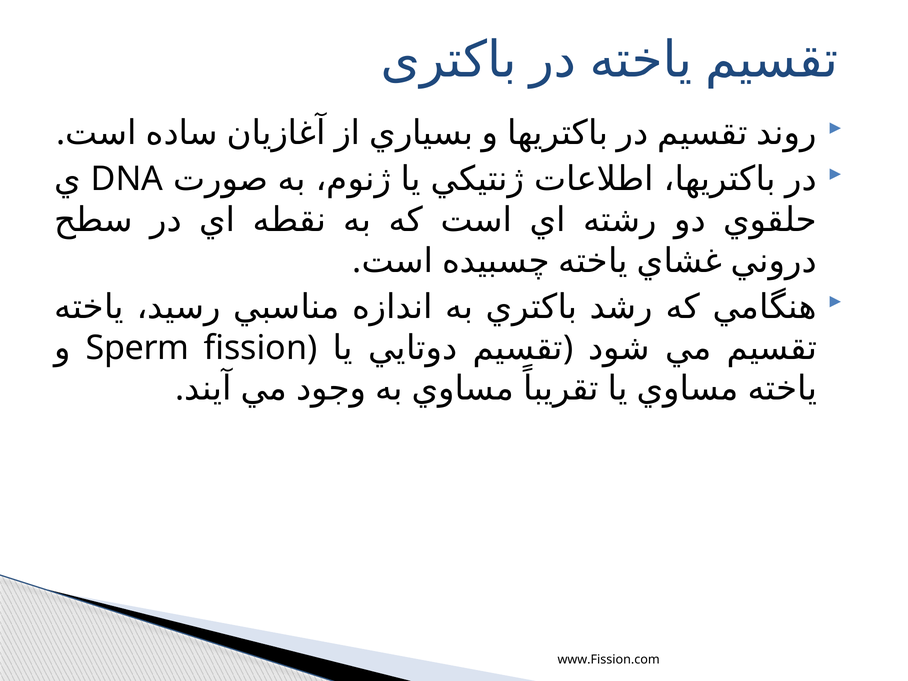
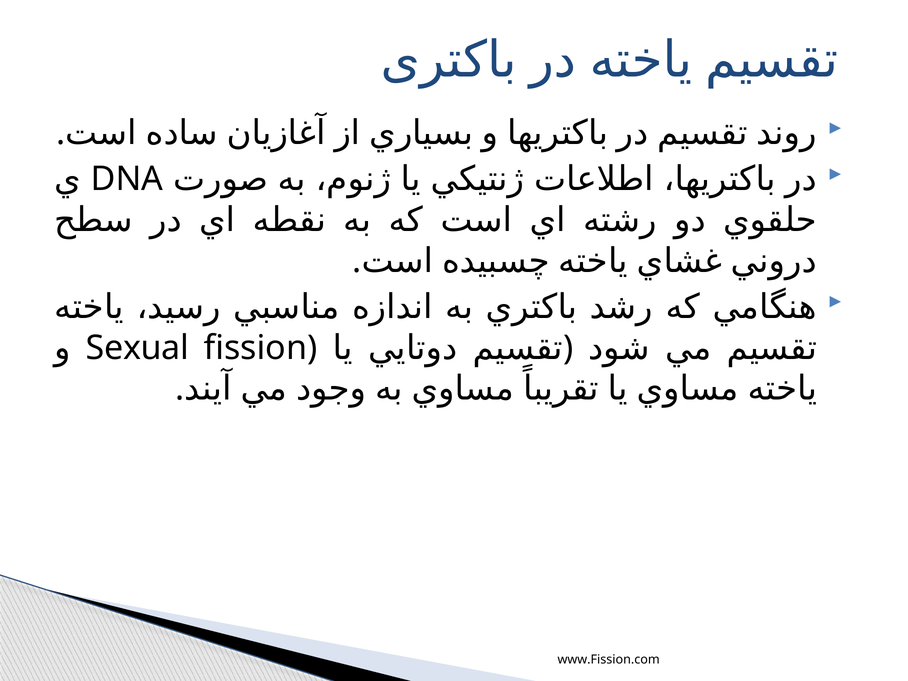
Sperm: Sperm -> Sexual
